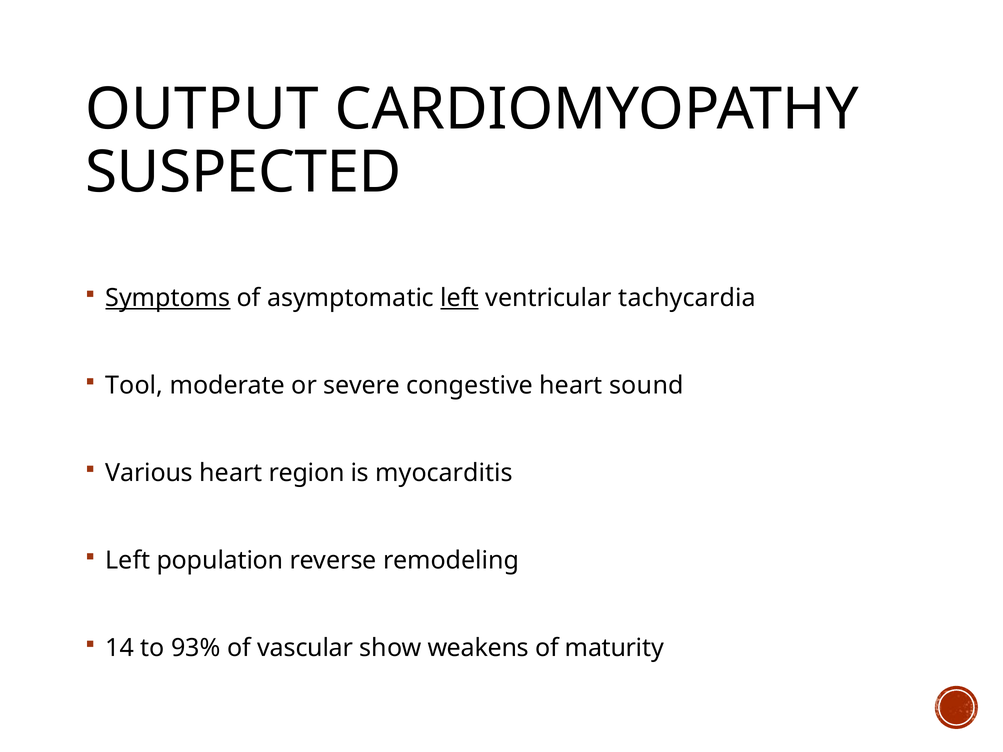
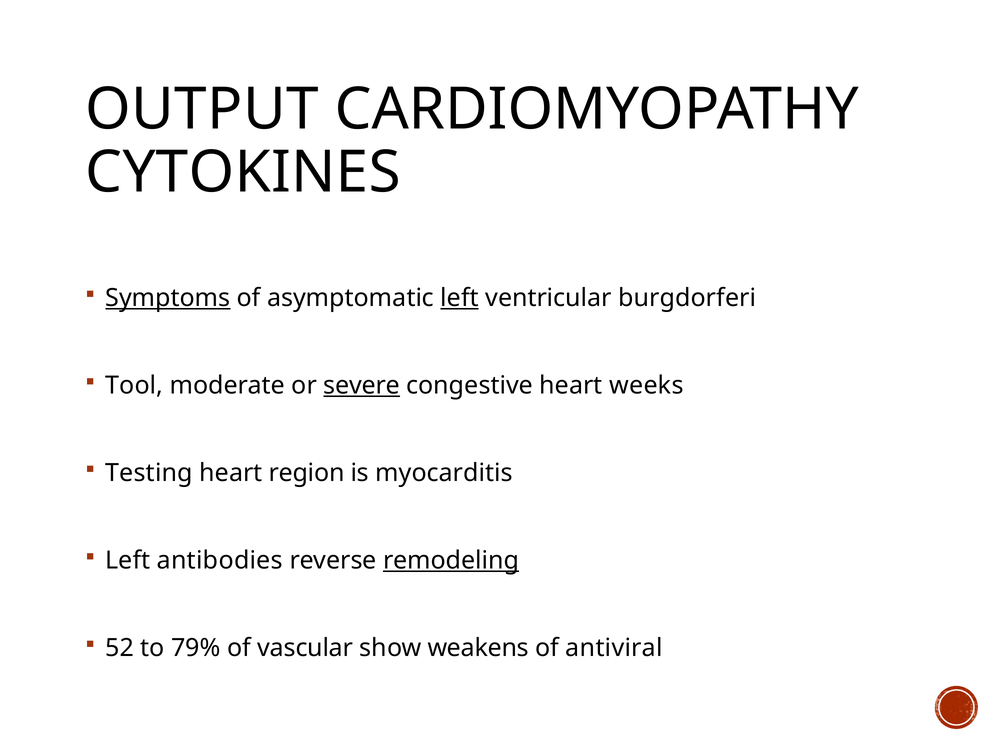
SUSPECTED: SUSPECTED -> CYTOKINES
tachycardia: tachycardia -> burgdorferi
severe underline: none -> present
sound: sound -> weeks
Various: Various -> Testing
population: population -> antibodies
remodeling underline: none -> present
14: 14 -> 52
93%: 93% -> 79%
maturity: maturity -> antiviral
